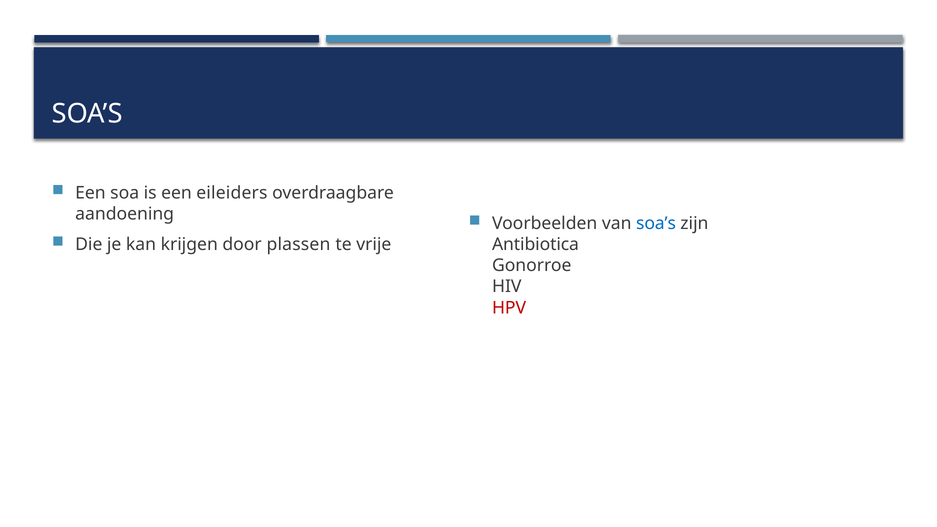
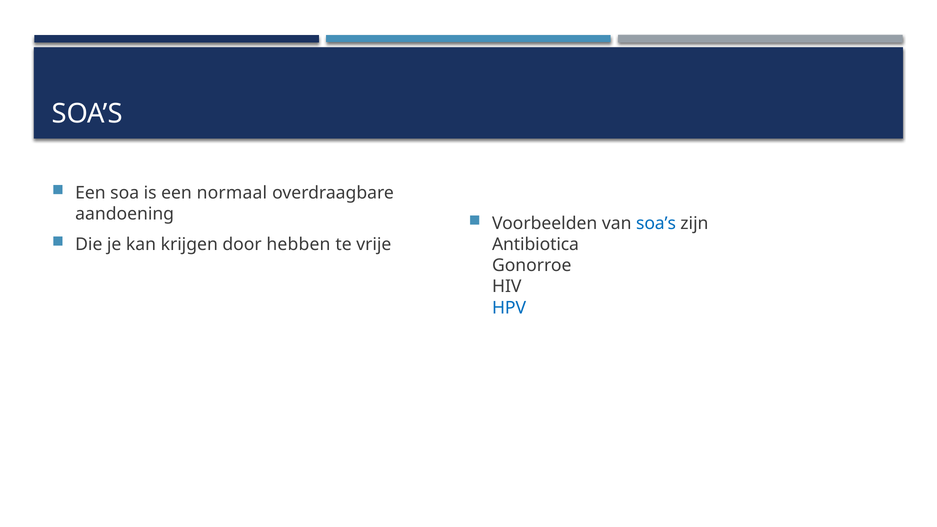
eileiders: eileiders -> normaal
plassen: plassen -> hebben
HPV colour: red -> blue
